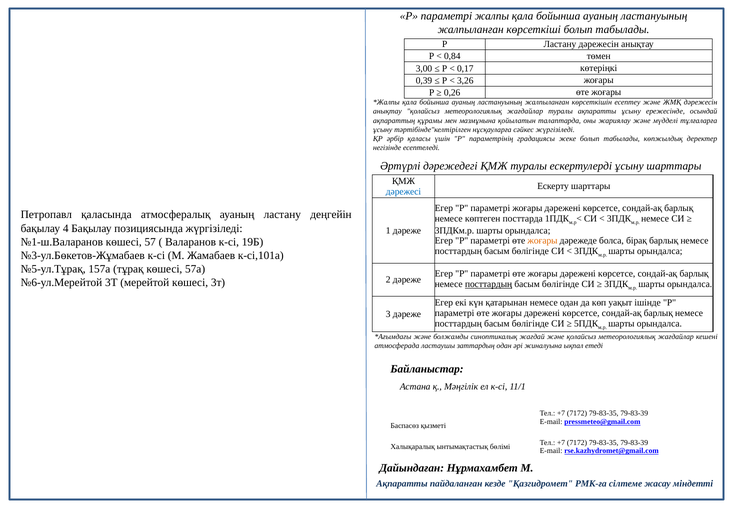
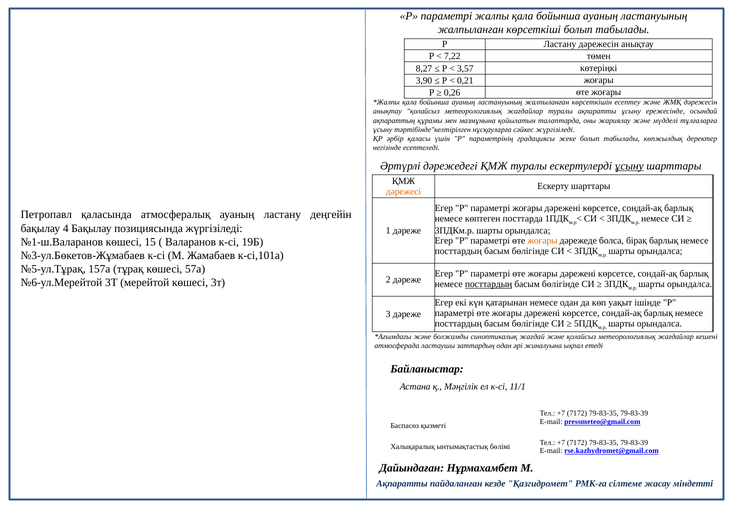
0,84: 0,84 -> 7,22
3,00: 3,00 -> 8,27
0,17: 0,17 -> 3,57
0,39: 0,39 -> 3,90
3,26: 3,26 -> 0,21
ұсыну at (629, 166) underline: none -> present
дәрежесі colour: blue -> orange
57: 57 -> 15
